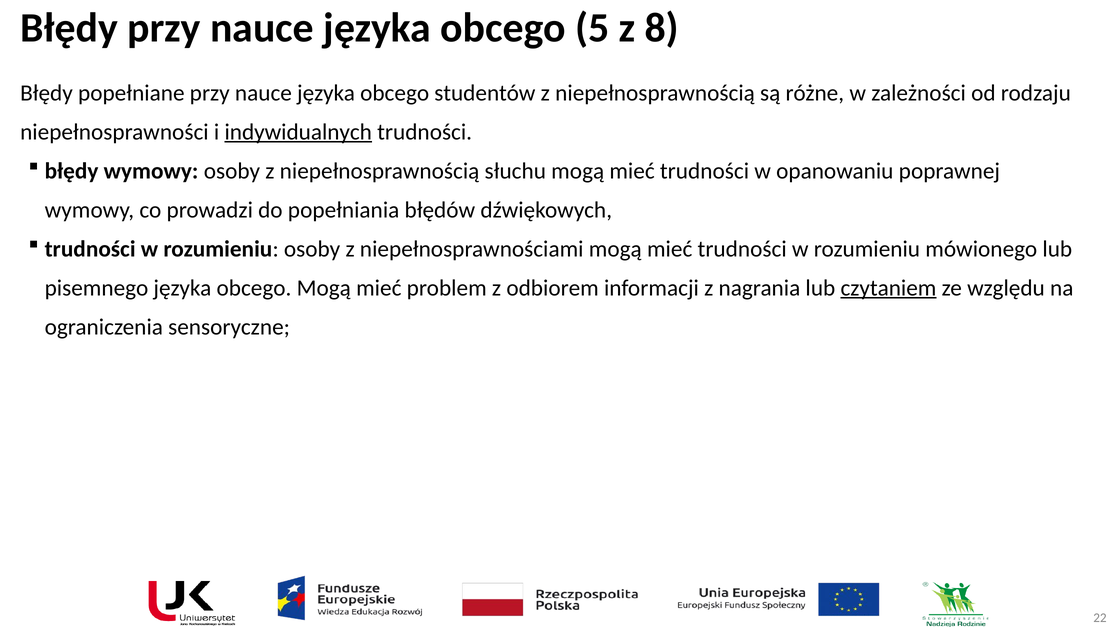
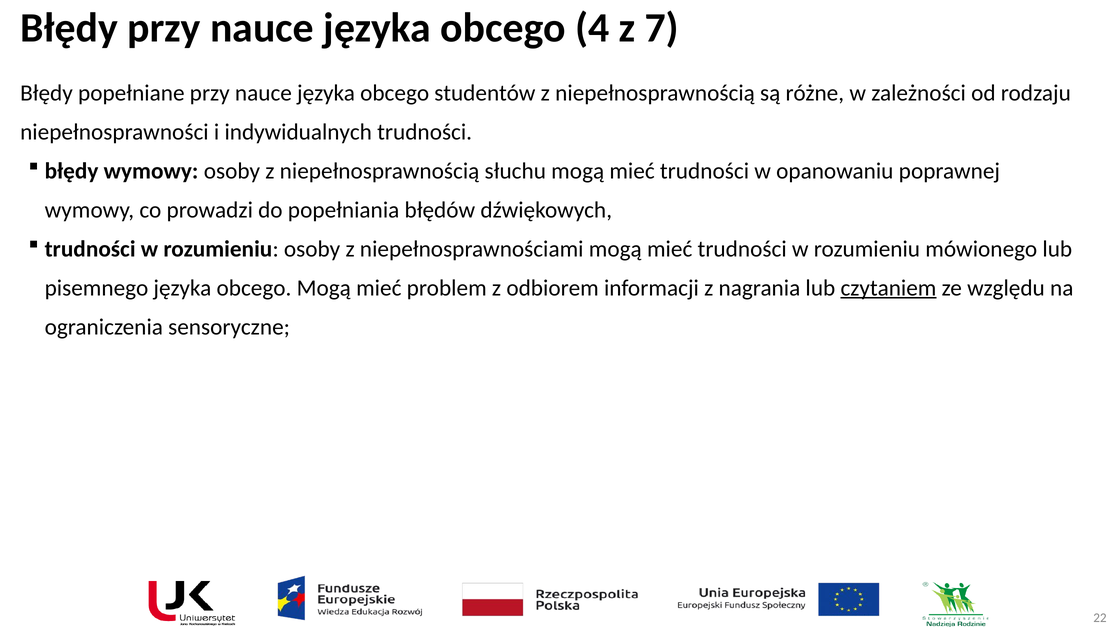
5: 5 -> 4
8: 8 -> 7
indywidualnych underline: present -> none
